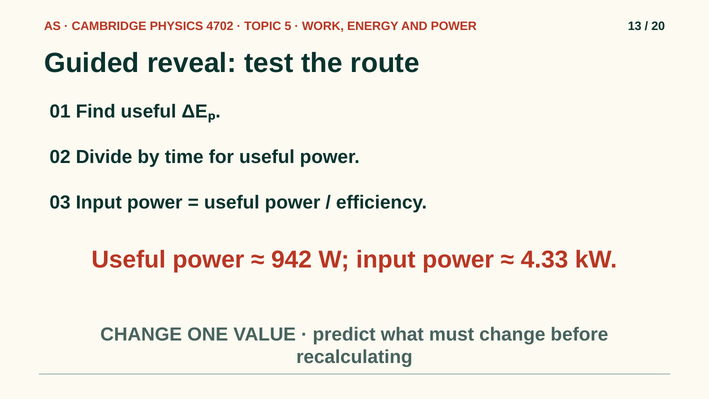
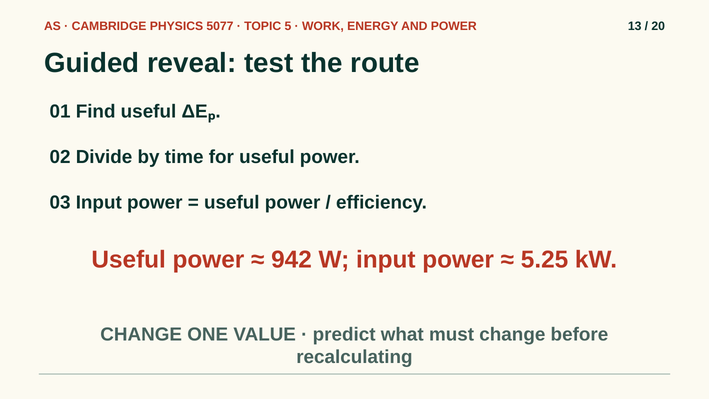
4702: 4702 -> 5077
4.33: 4.33 -> 5.25
